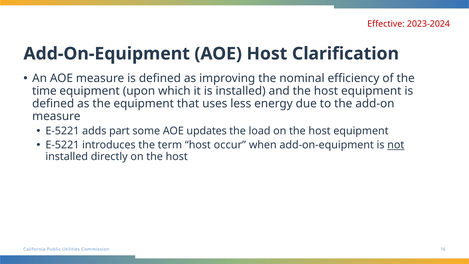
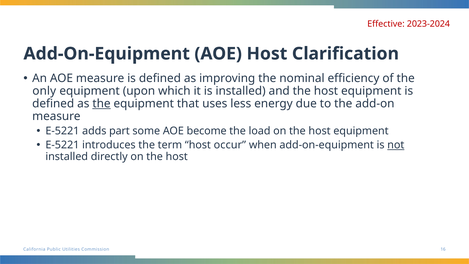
time: time -> only
the at (101, 104) underline: none -> present
updates: updates -> become
